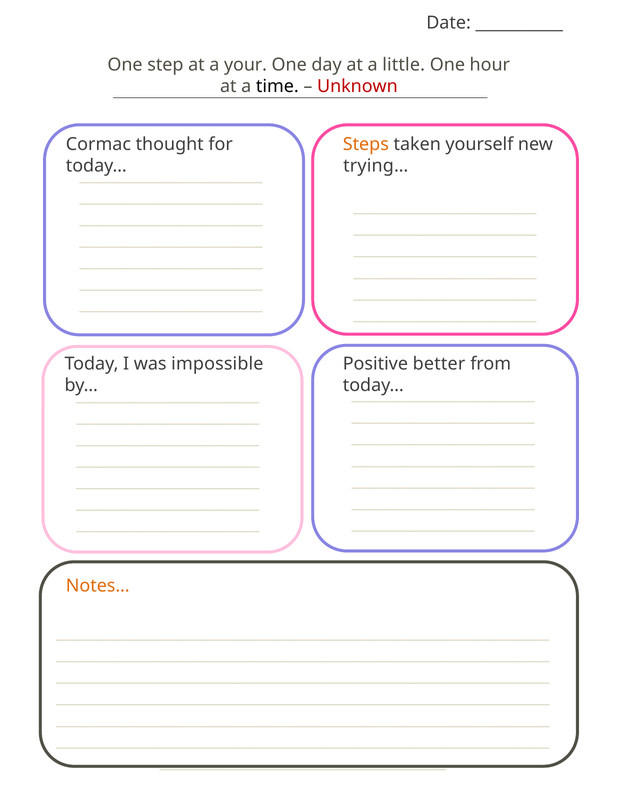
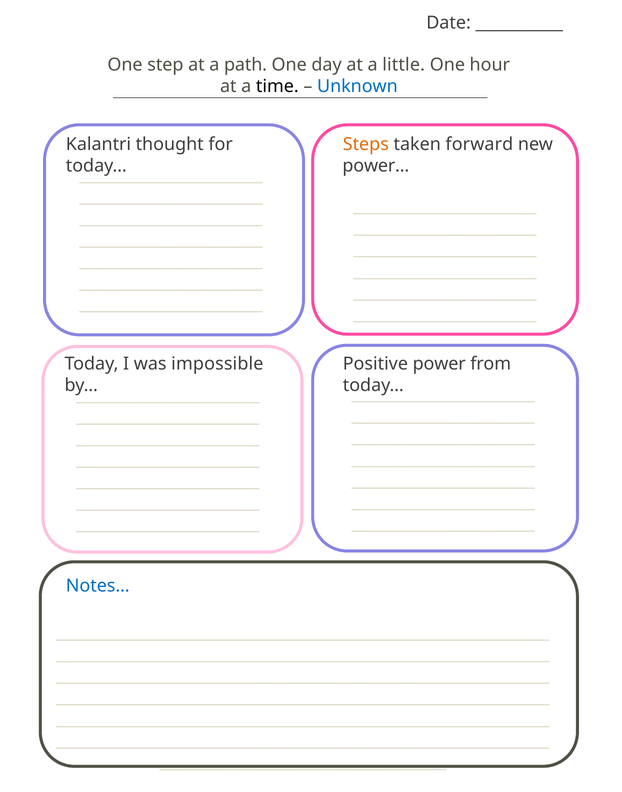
your: your -> path
Unknown colour: red -> blue
Cormac: Cormac -> Kalantri
yourself: yourself -> forward
trying…: trying… -> power…
better: better -> power
Notes… colour: orange -> blue
